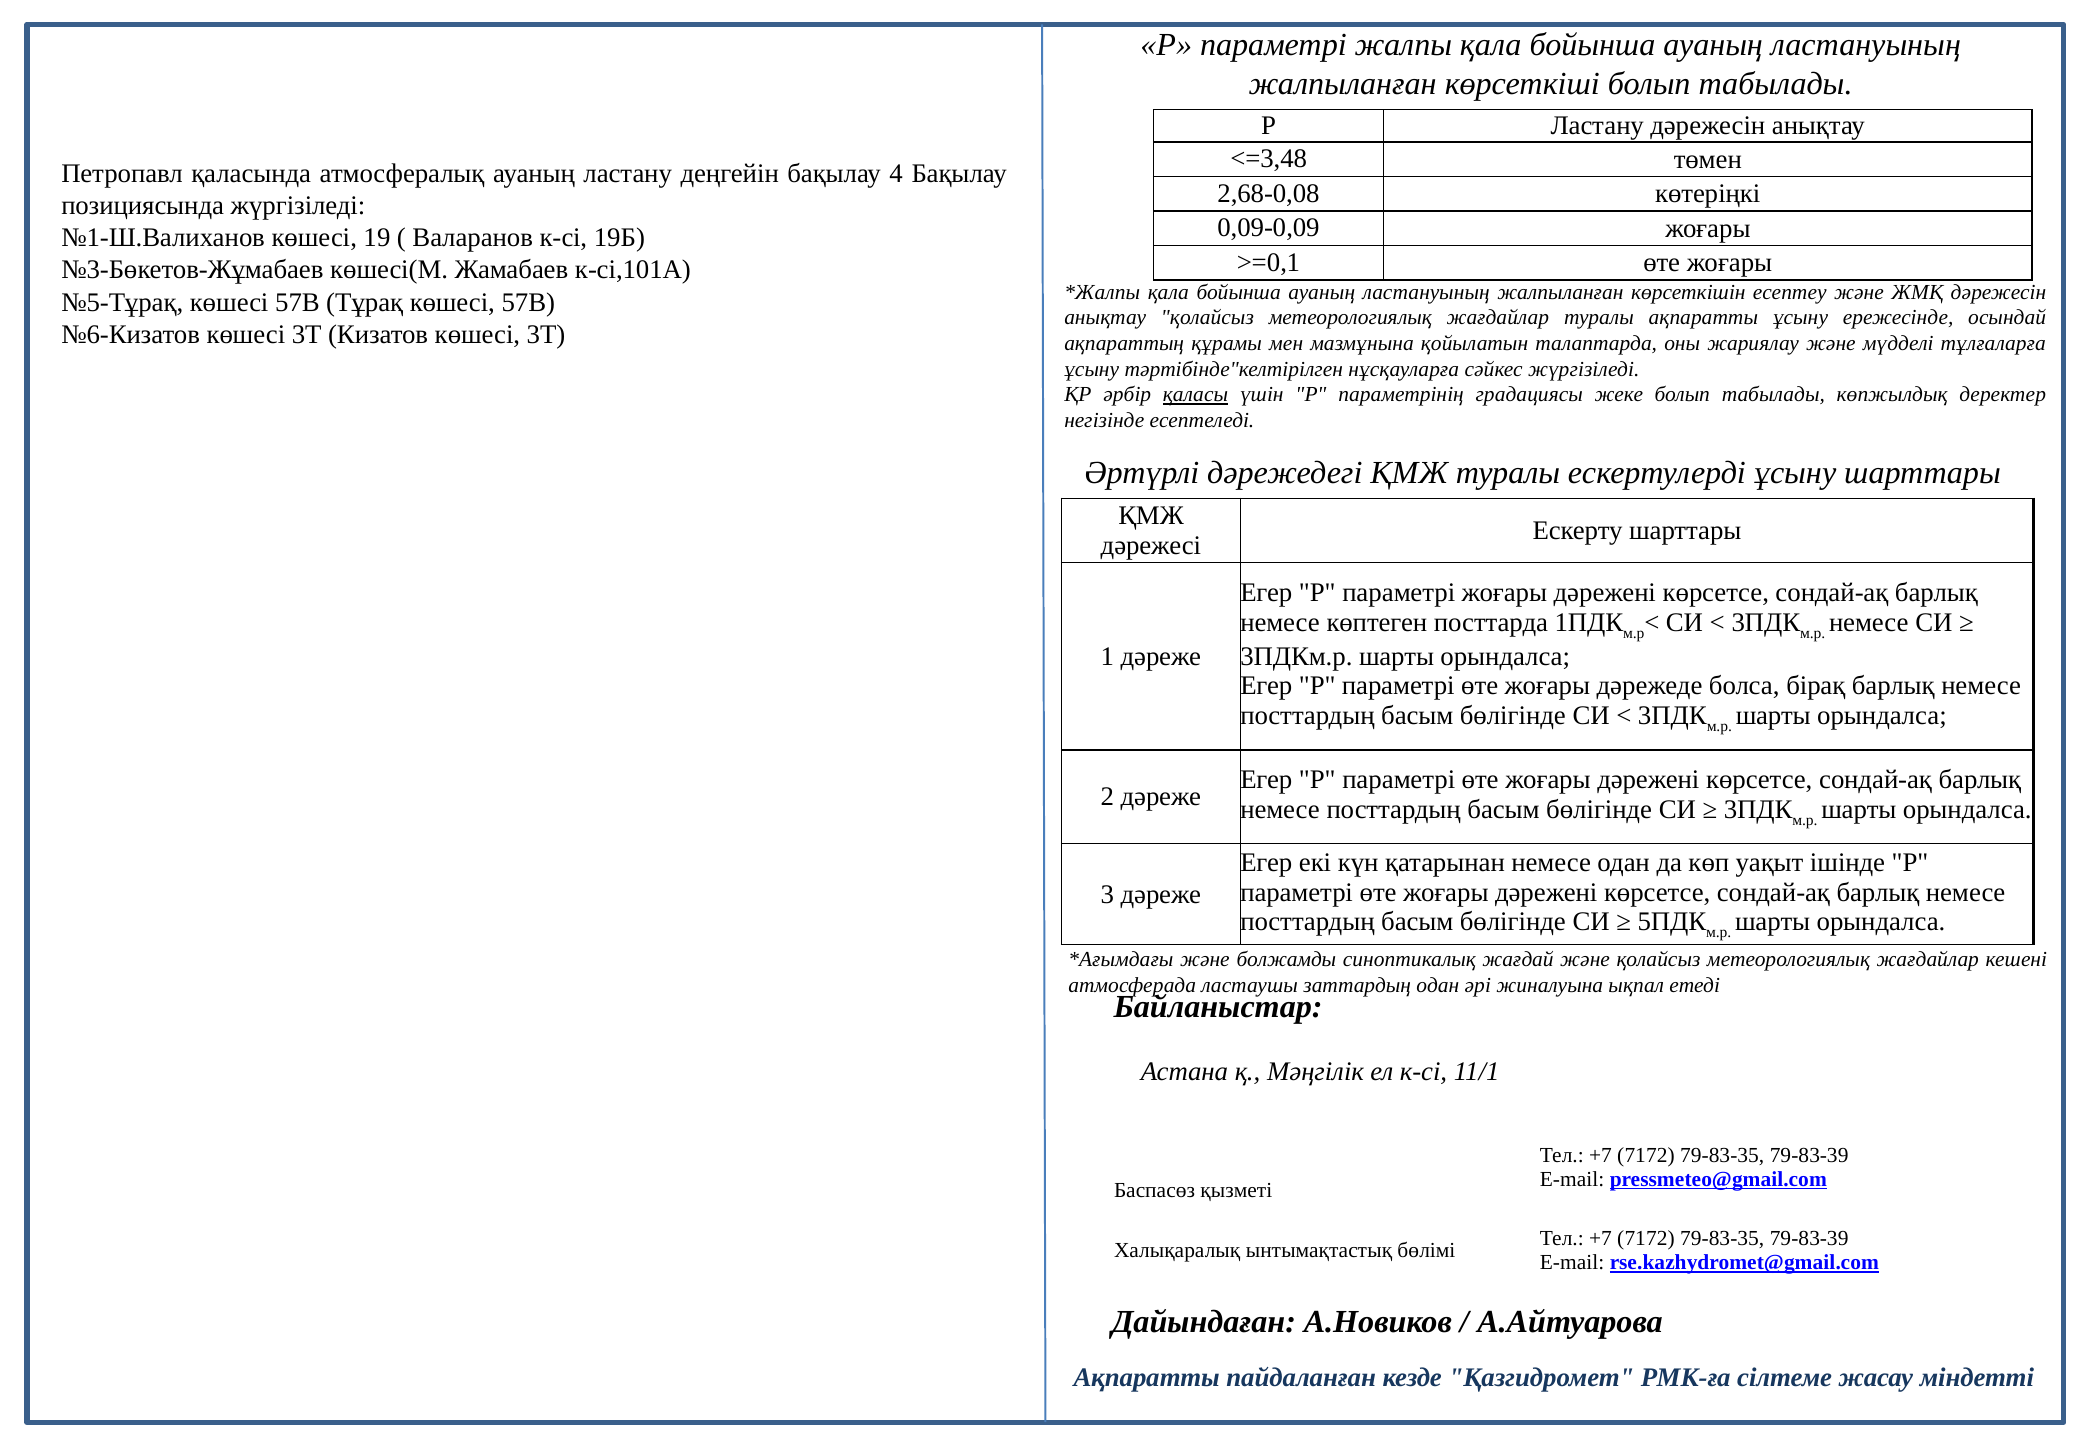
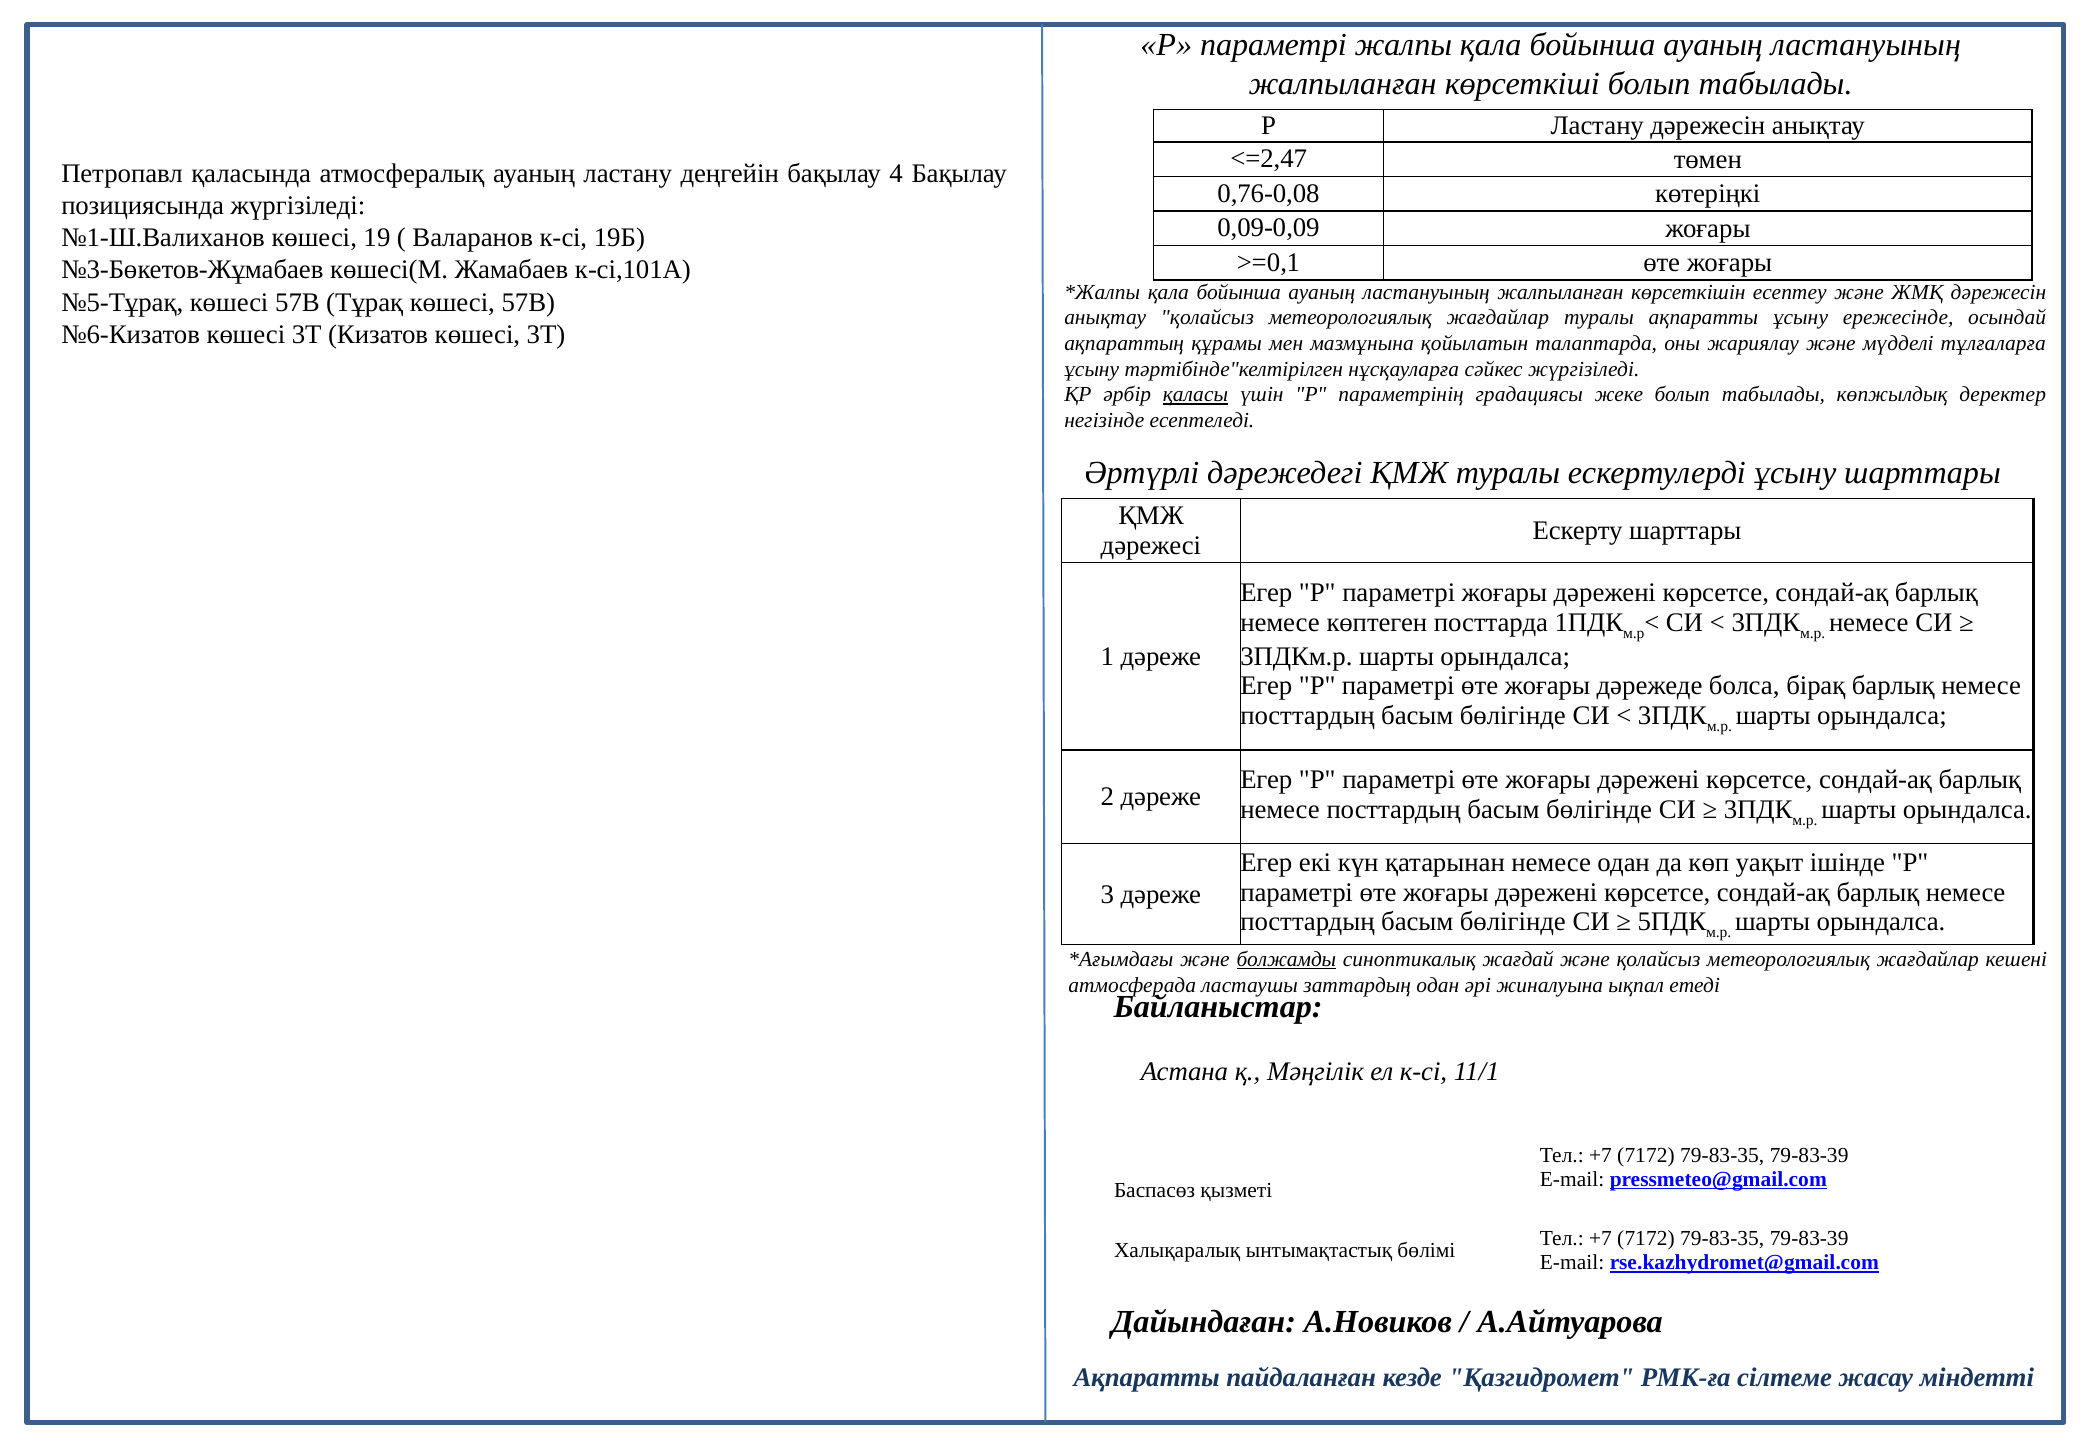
<=3,48: <=3,48 -> <=2,47
2,68-0,08: 2,68-0,08 -> 0,76-0,08
болжамды underline: none -> present
